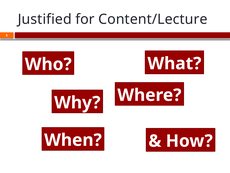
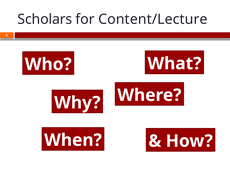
Justified: Justified -> Scholars
